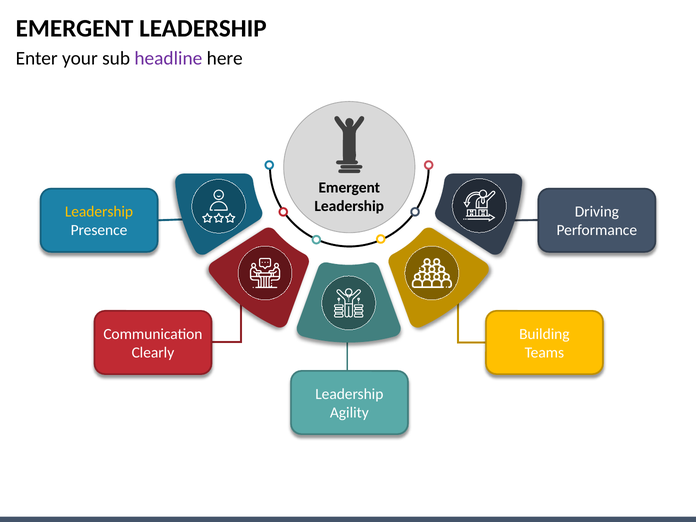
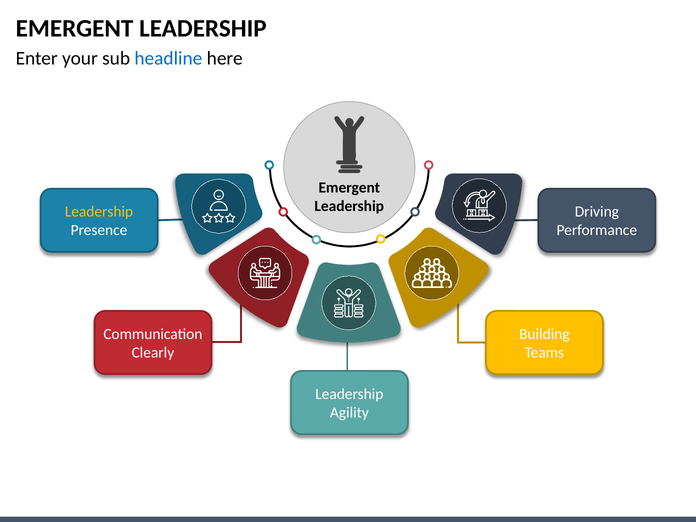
headline colour: purple -> blue
